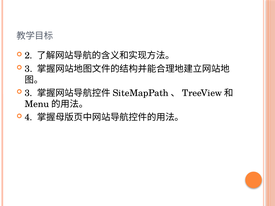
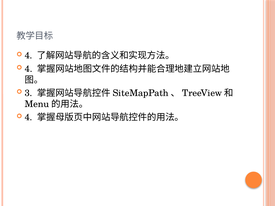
2 at (28, 56): 2 -> 4
3 at (29, 69): 3 -> 4
